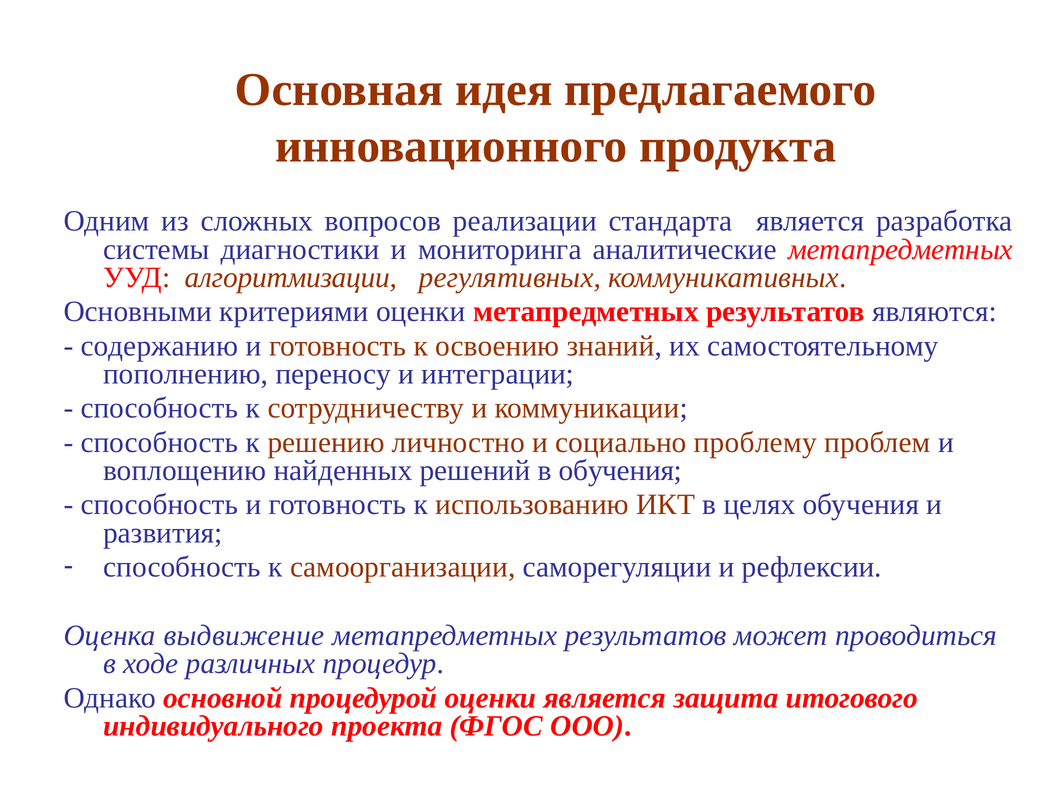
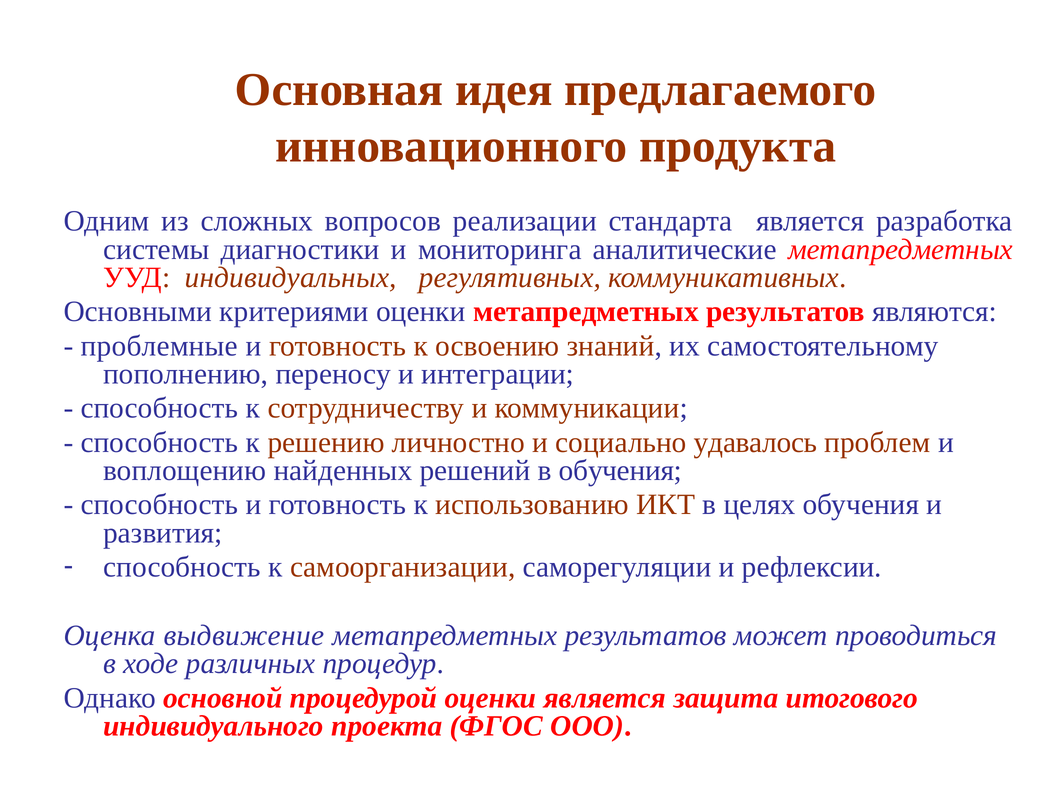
алгоритмизации: алгоритмизации -> индивидуальных
содержанию: содержанию -> проблемные
проблему: проблему -> удавалось
